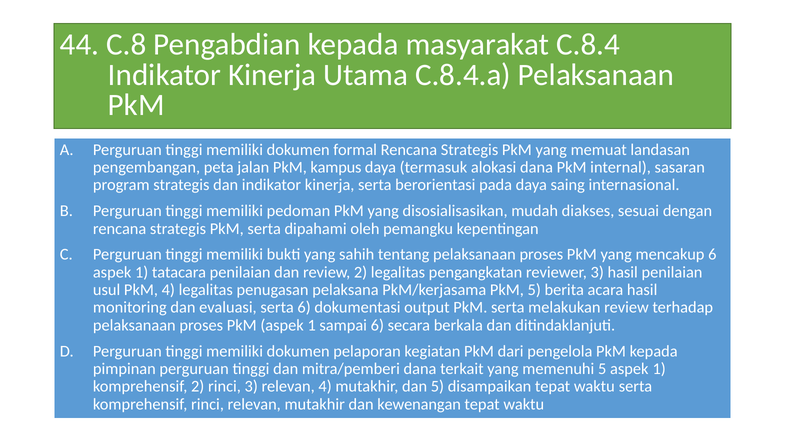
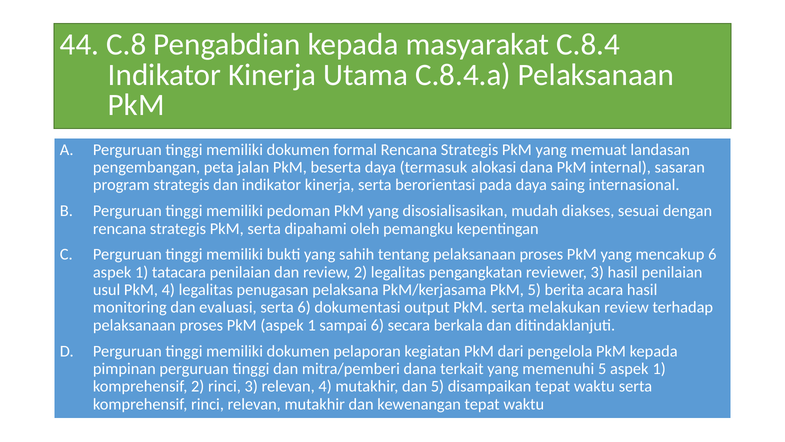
kampus: kampus -> beserta
